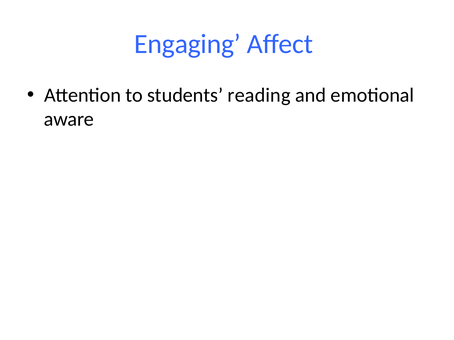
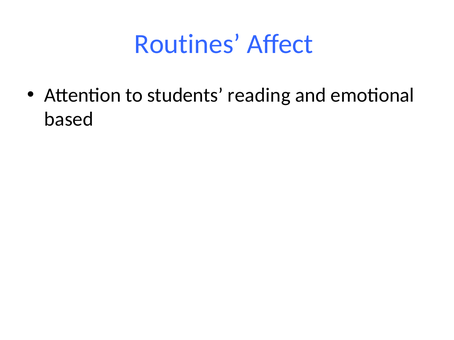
Engaging: Engaging -> Routines
aware: aware -> based
